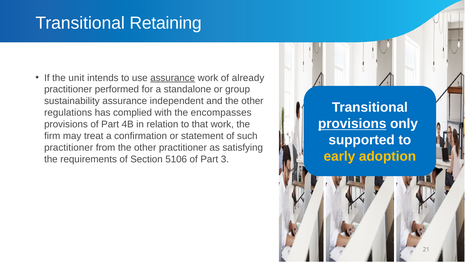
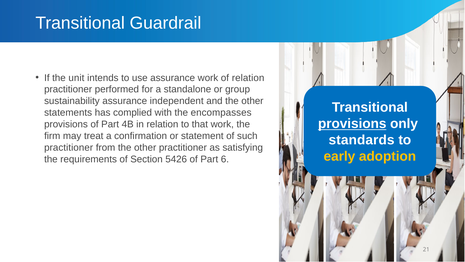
Retaining: Retaining -> Guardrail
assurance at (173, 78) underline: present -> none
of already: already -> relation
regulations: regulations -> statements
supported: supported -> standards
5106: 5106 -> 5426
3: 3 -> 6
